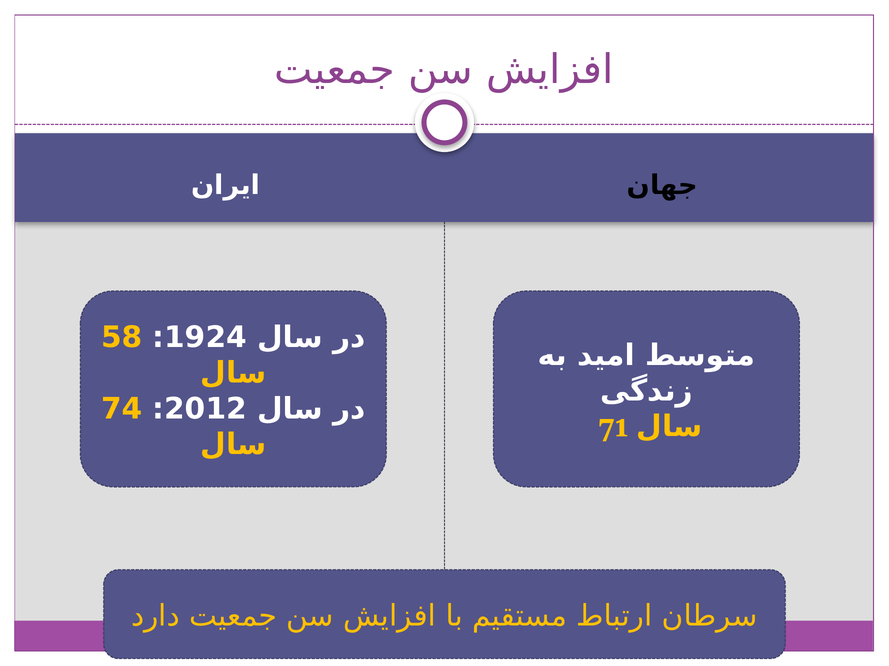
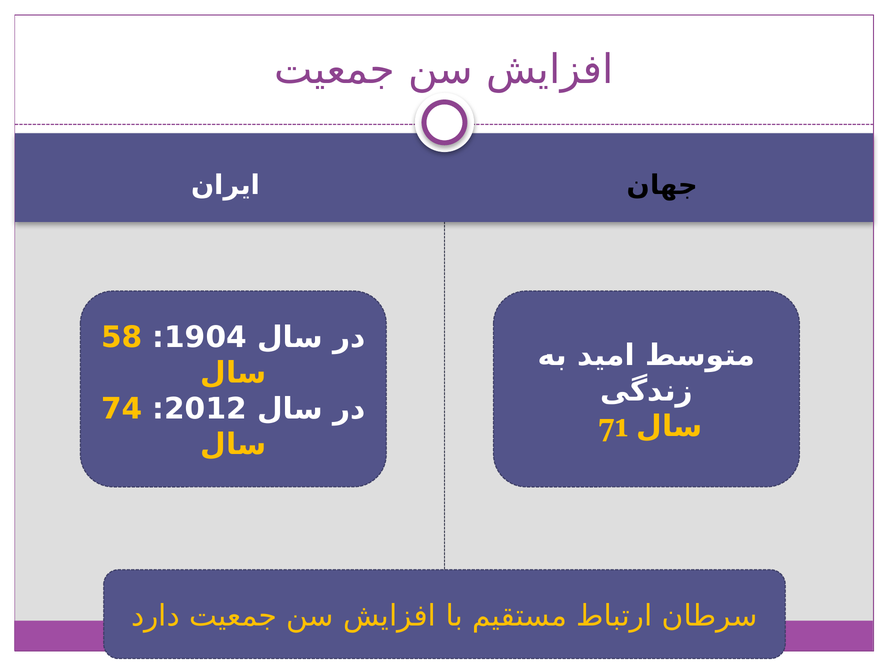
1924: 1924 -> 1904
